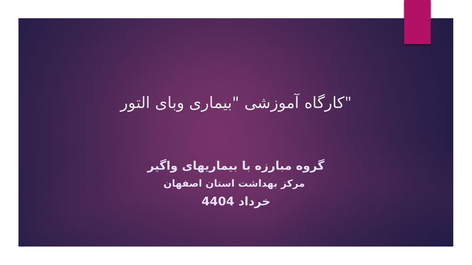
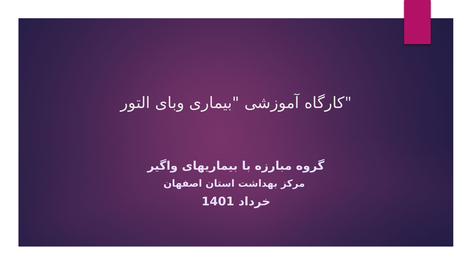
4404: 4404 -> 1401
